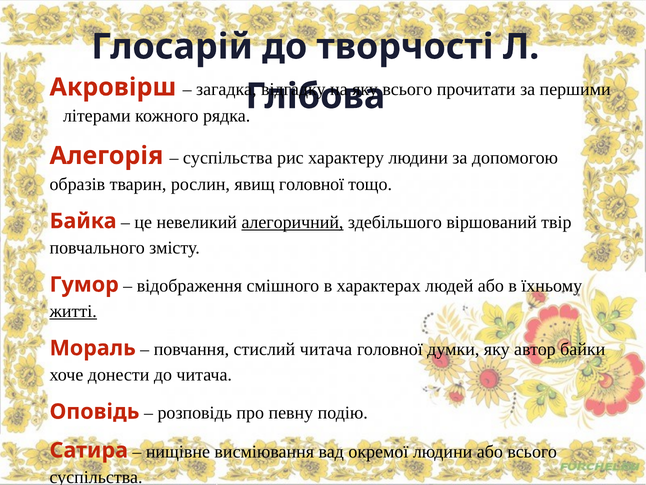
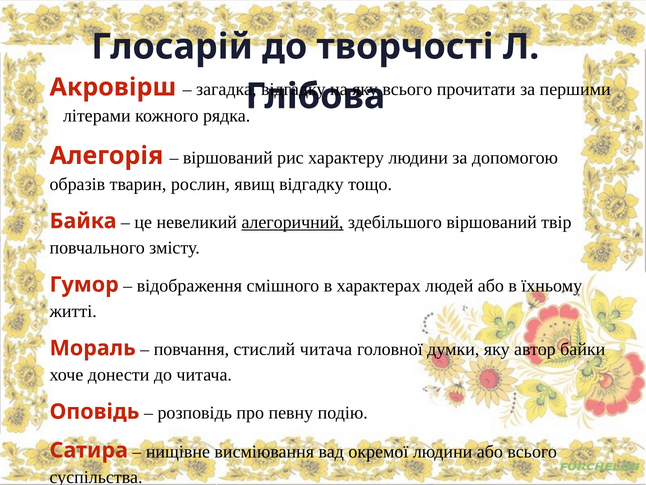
суспільства at (228, 158): суспільства -> віршований
явищ головної: головної -> відгадку
житті underline: present -> none
